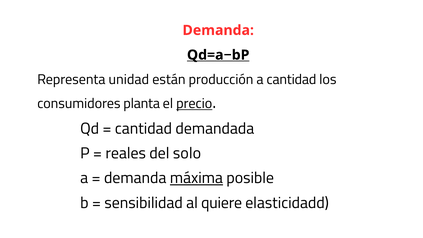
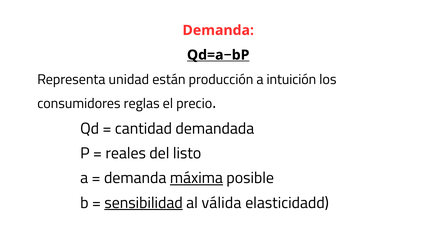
a cantidad: cantidad -> intuición
planta: planta -> reglas
precio underline: present -> none
solo: solo -> listo
sensibilidad underline: none -> present
quiere: quiere -> válida
